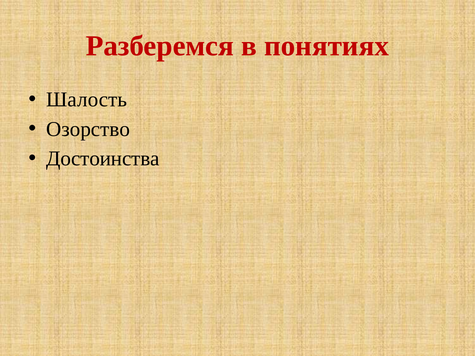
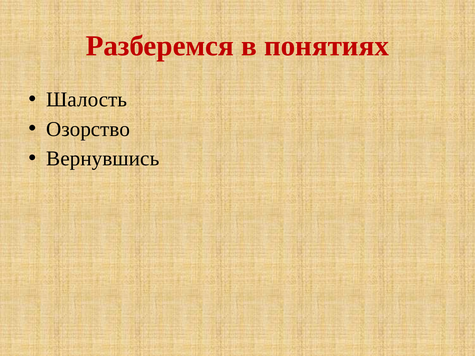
Достоинства: Достоинства -> Вернувшись
